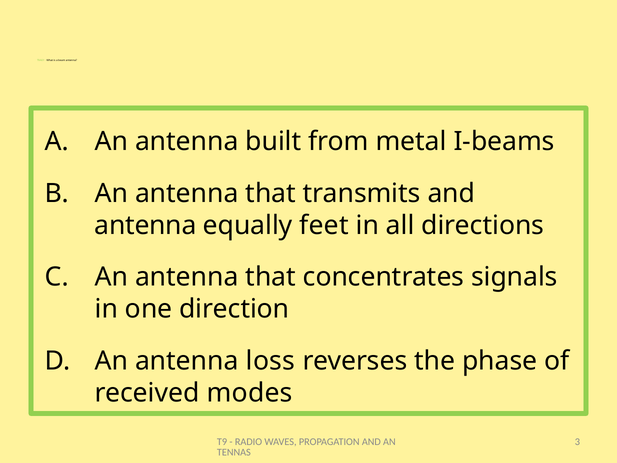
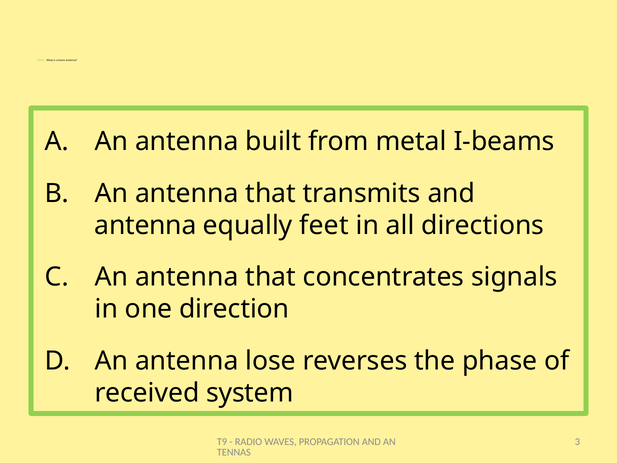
loss: loss -> lose
modes: modes -> system
